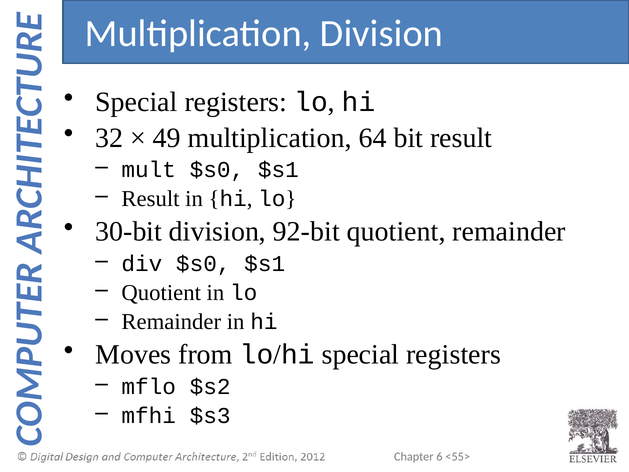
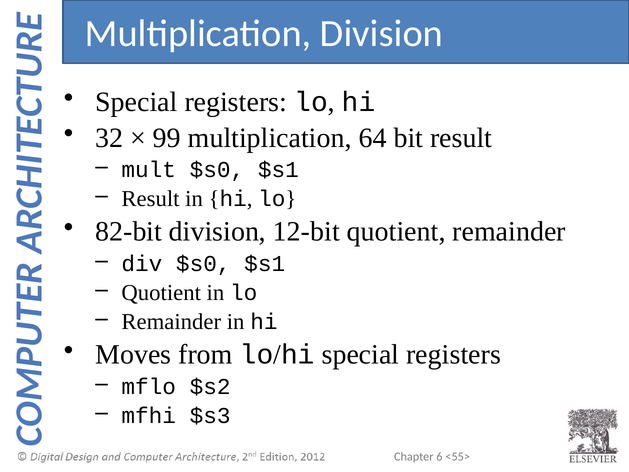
49: 49 -> 99
30-bit: 30-bit -> 82-bit
92-bit: 92-bit -> 12-bit
